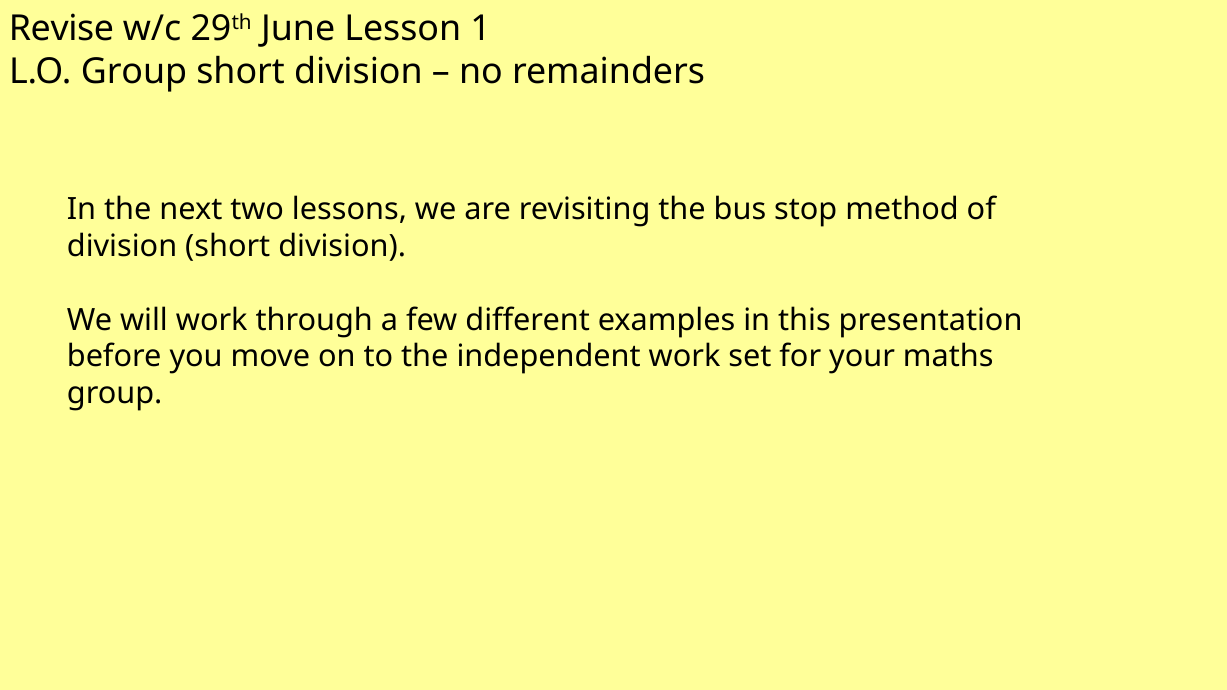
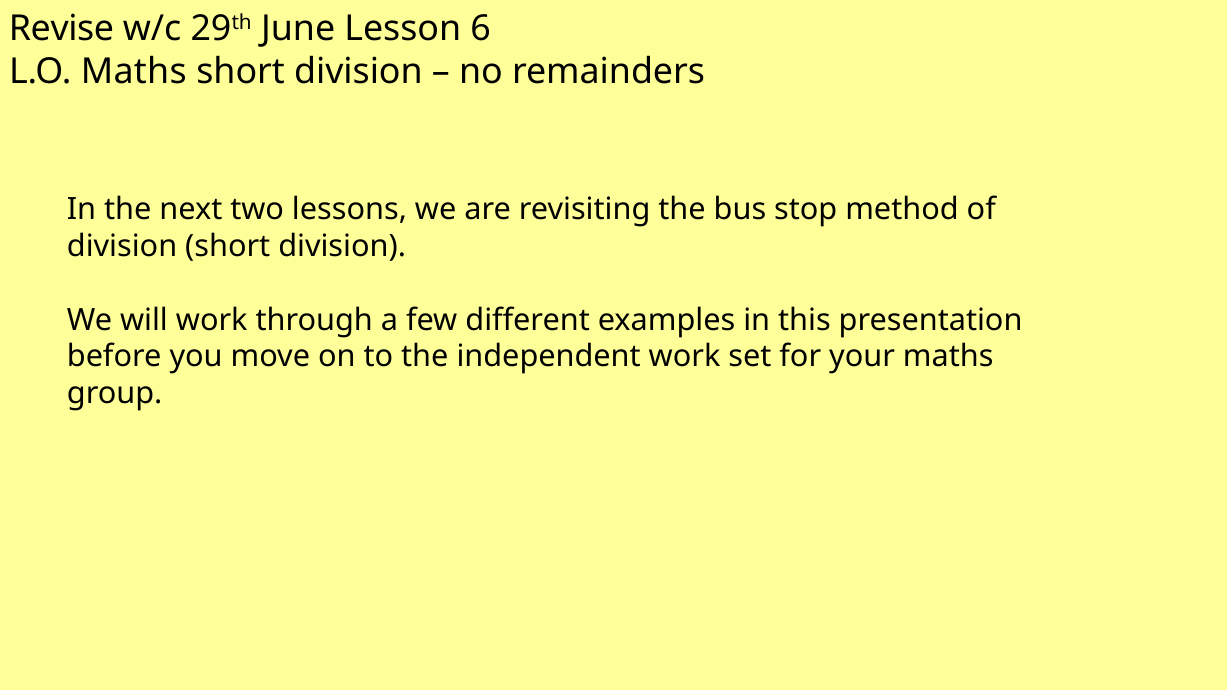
1: 1 -> 6
L.O Group: Group -> Maths
